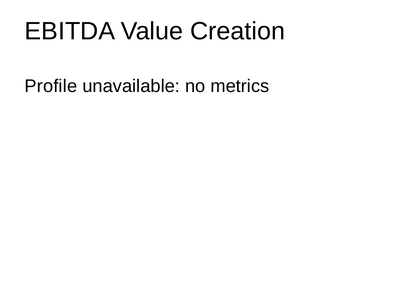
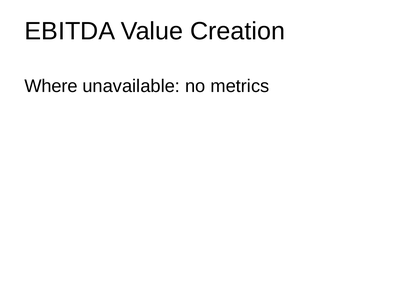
Profile: Profile -> Where
